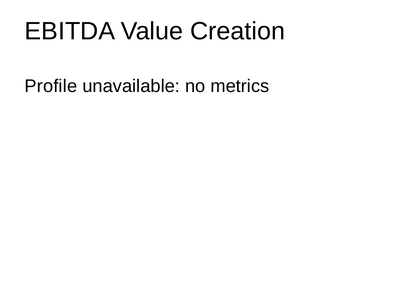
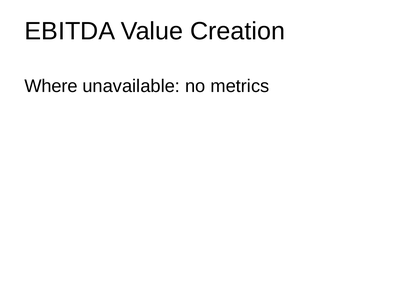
Profile: Profile -> Where
